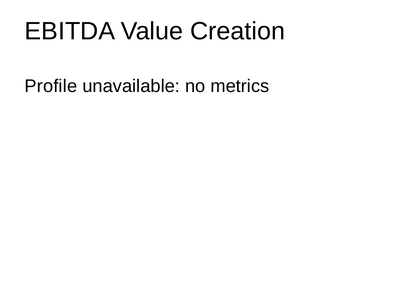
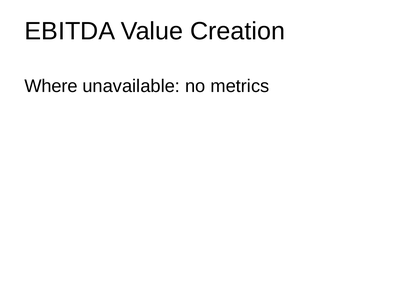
Profile: Profile -> Where
